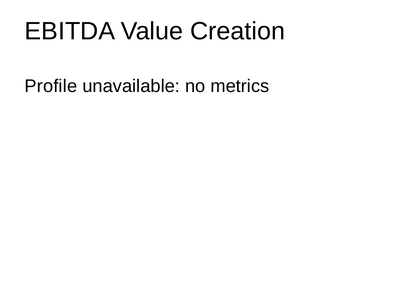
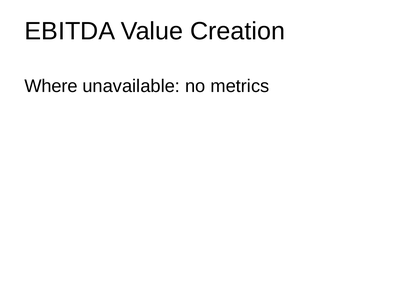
Profile: Profile -> Where
